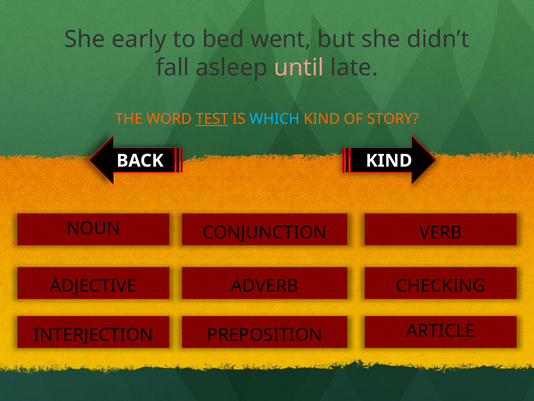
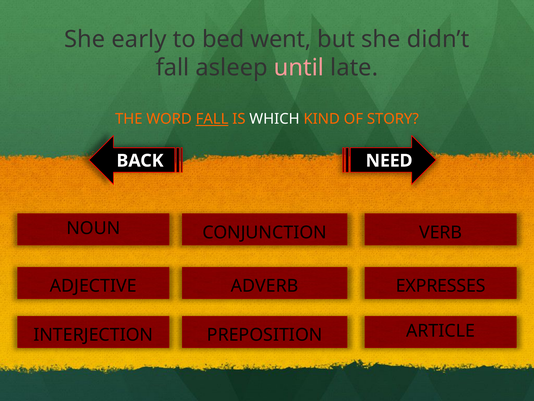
TEST at (212, 119): TEST -> FALL
WHICH colour: light blue -> white
BACK KIND: KIND -> NEED
CHECKING: CHECKING -> EXPRESSES
